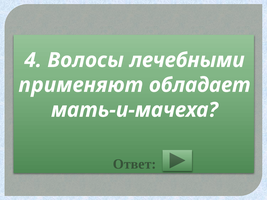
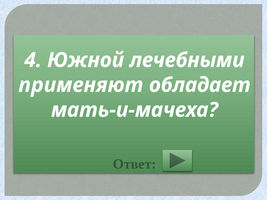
Волосы: Волосы -> Южной
